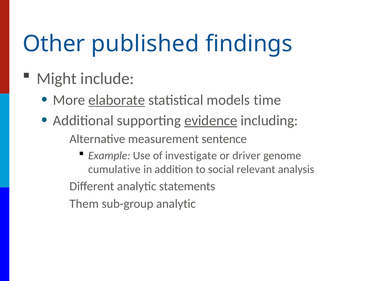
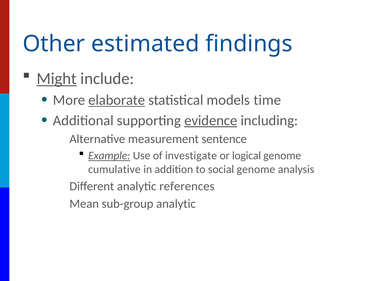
published: published -> estimated
Might underline: none -> present
Example underline: none -> present
driver: driver -> logical
social relevant: relevant -> genome
statements: statements -> references
Them: Them -> Mean
